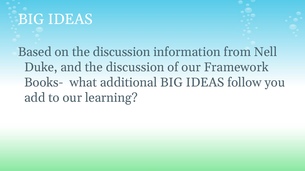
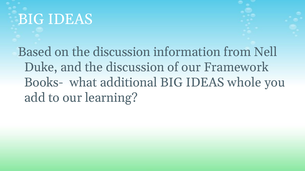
follow: follow -> whole
